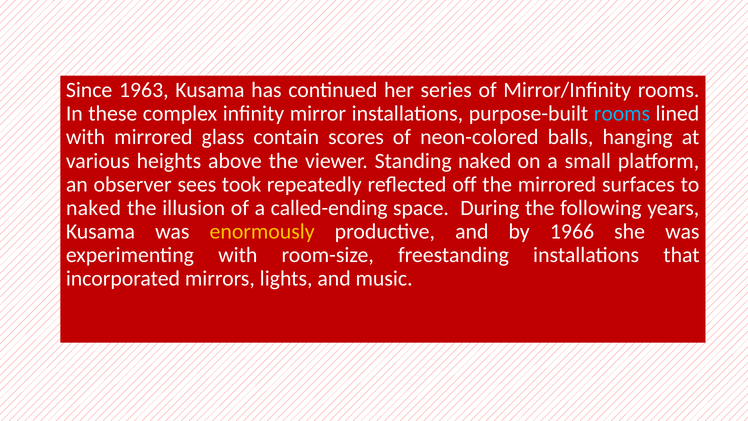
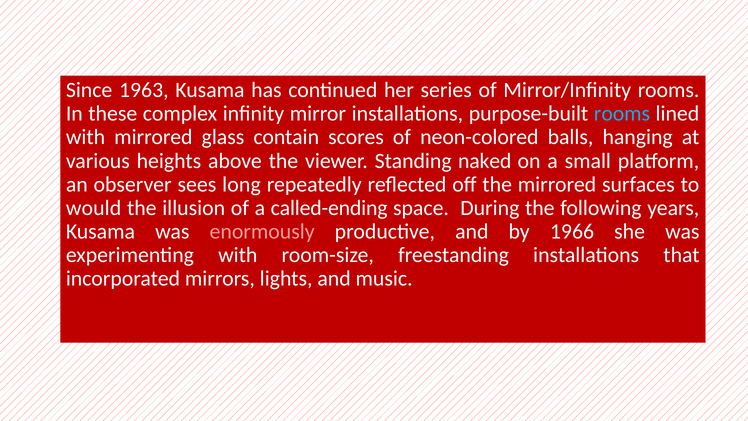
took: took -> long
naked at (93, 208): naked -> would
enormously colour: yellow -> pink
